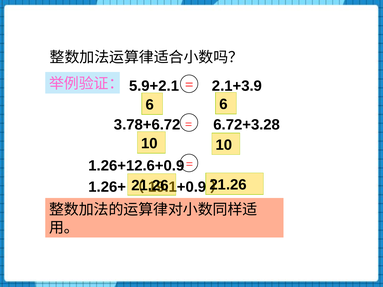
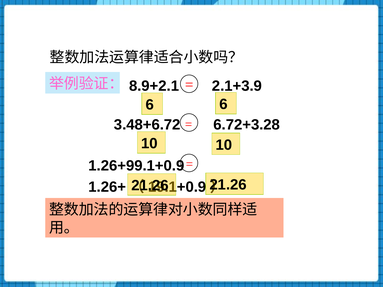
5.9+2.1: 5.9+2.1 -> 8.9+2.1
3.78+6.72: 3.78+6.72 -> 3.48+6.72
1.26+12.6+0.9: 1.26+12.6+0.9 -> 1.26+99.1+0.9
